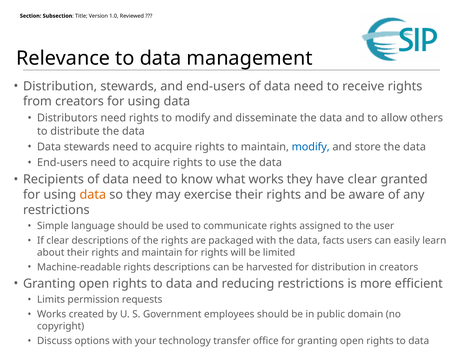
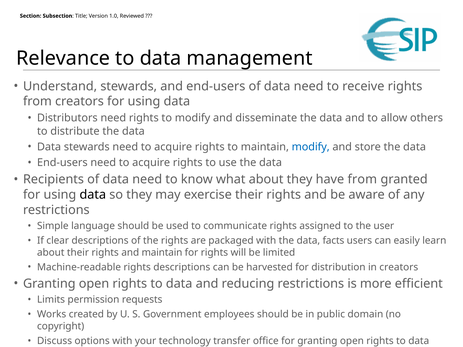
Distribution at (60, 86): Distribution -> Understand
what works: works -> about
have clear: clear -> from
data at (93, 195) colour: orange -> black
